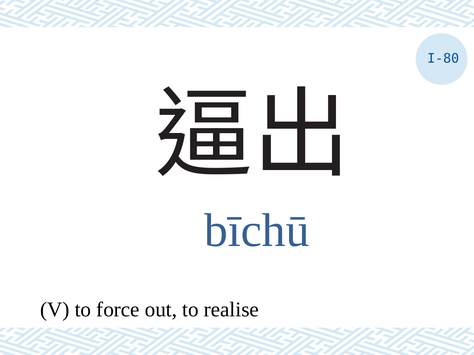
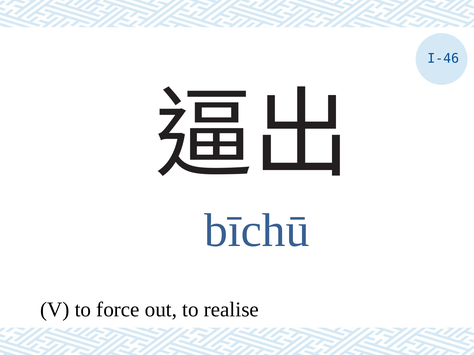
I-80: I-80 -> I-46
